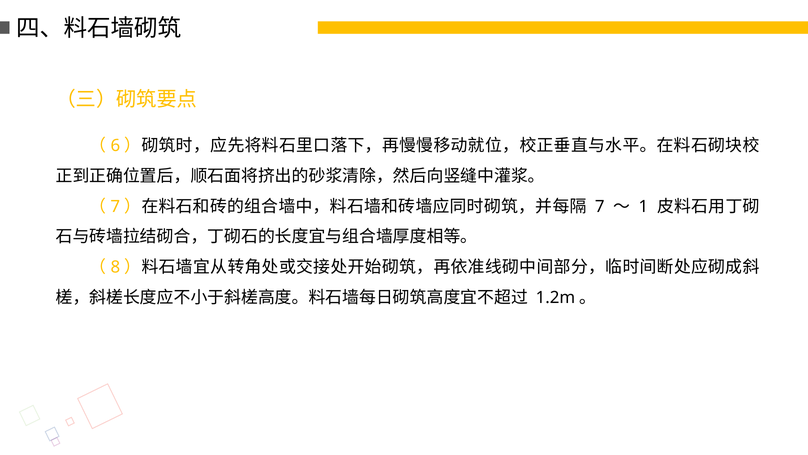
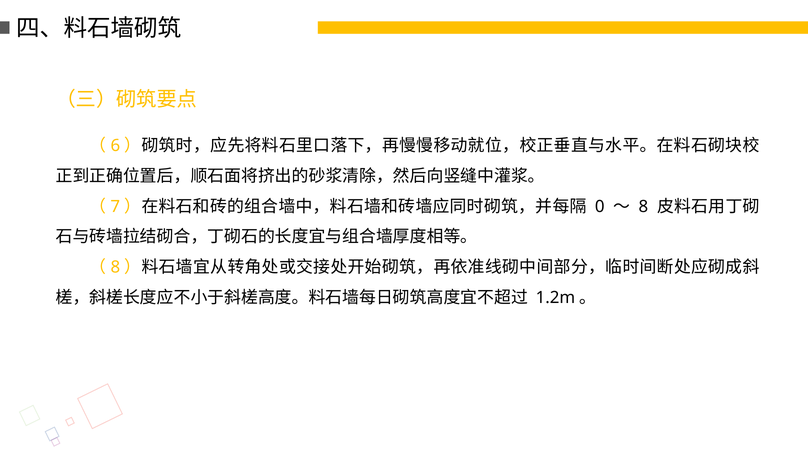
7 at (600, 206): 7 -> 0
1 at (643, 206): 1 -> 8
